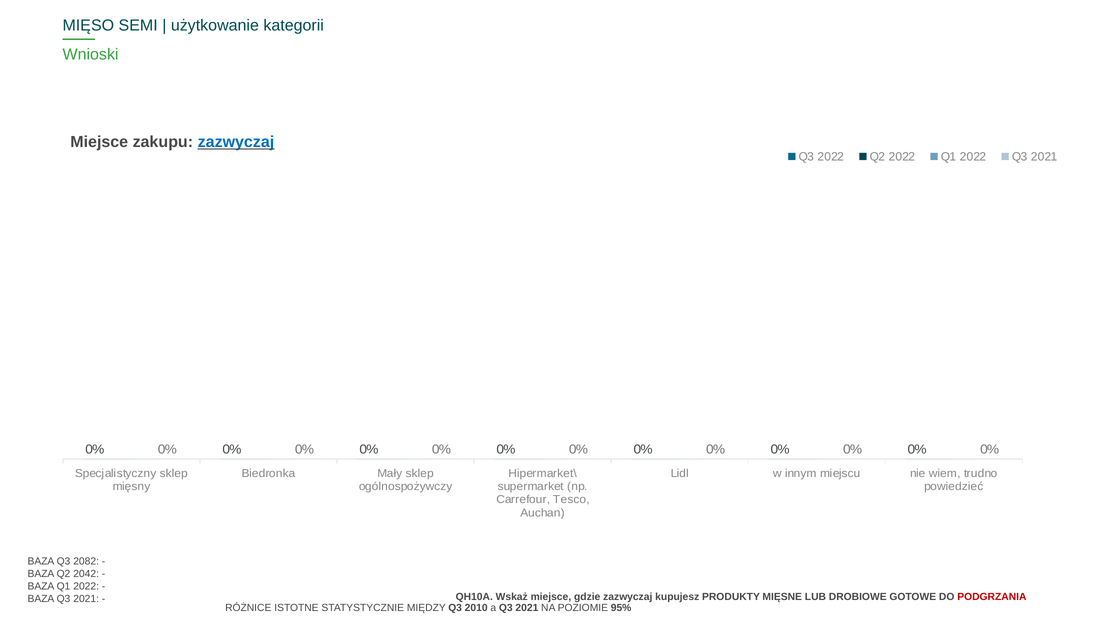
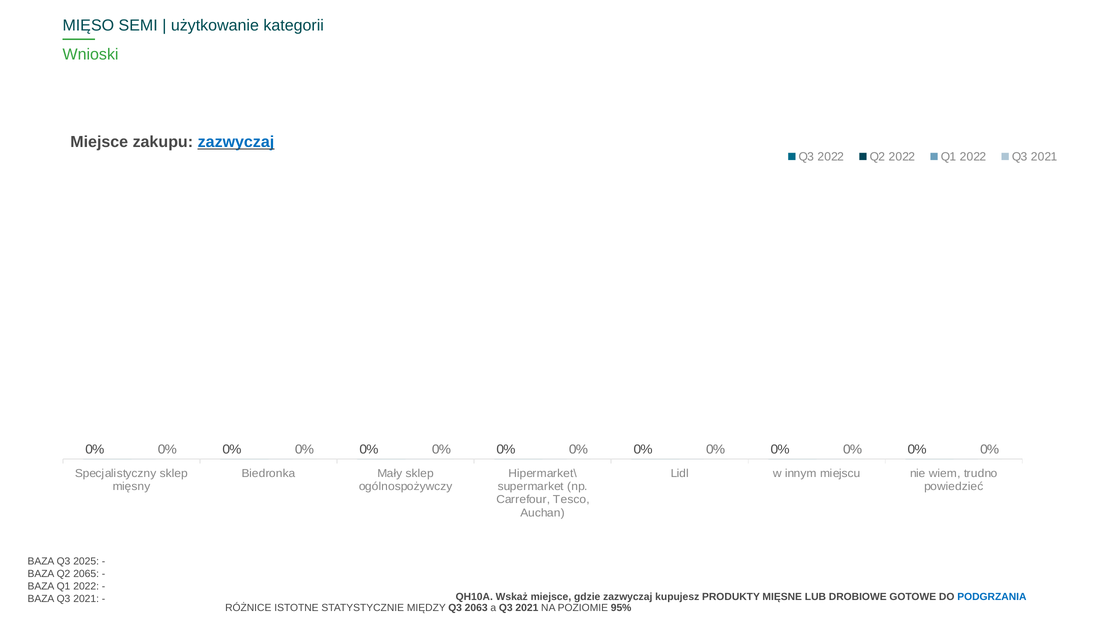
2082: 2082 -> 2025
2042: 2042 -> 2065
PODGRZANIA colour: red -> blue
2010: 2010 -> 2063
